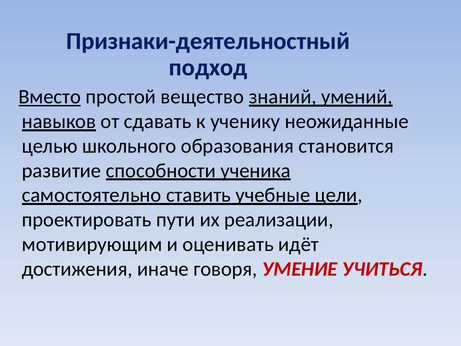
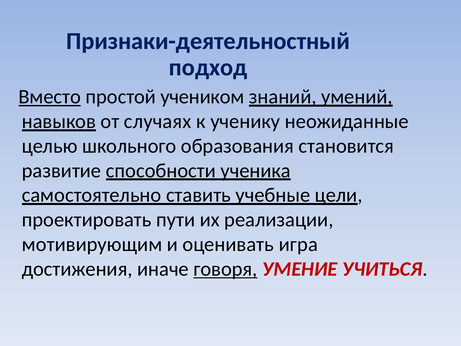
вещество: вещество -> учеником
сдавать: сдавать -> случаях
идёт: идёт -> игра
говоря underline: none -> present
